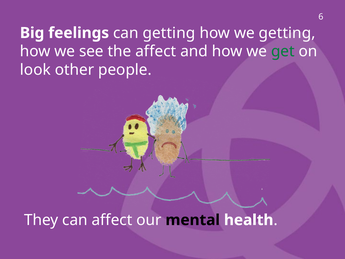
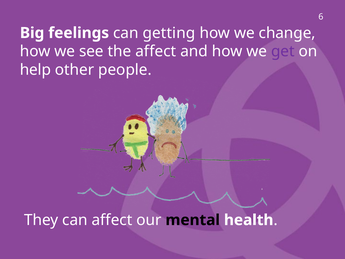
we getting: getting -> change
get colour: green -> purple
look: look -> help
